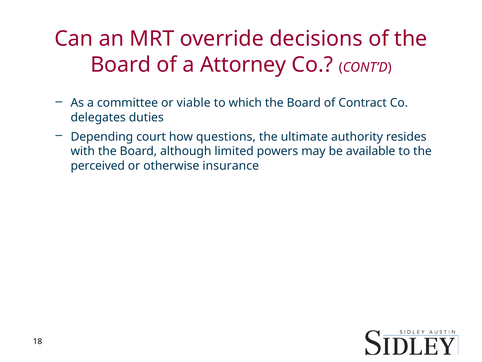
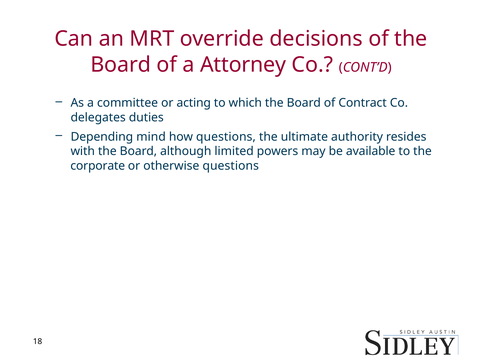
viable: viable -> acting
court: court -> mind
perceived: perceived -> corporate
otherwise insurance: insurance -> questions
